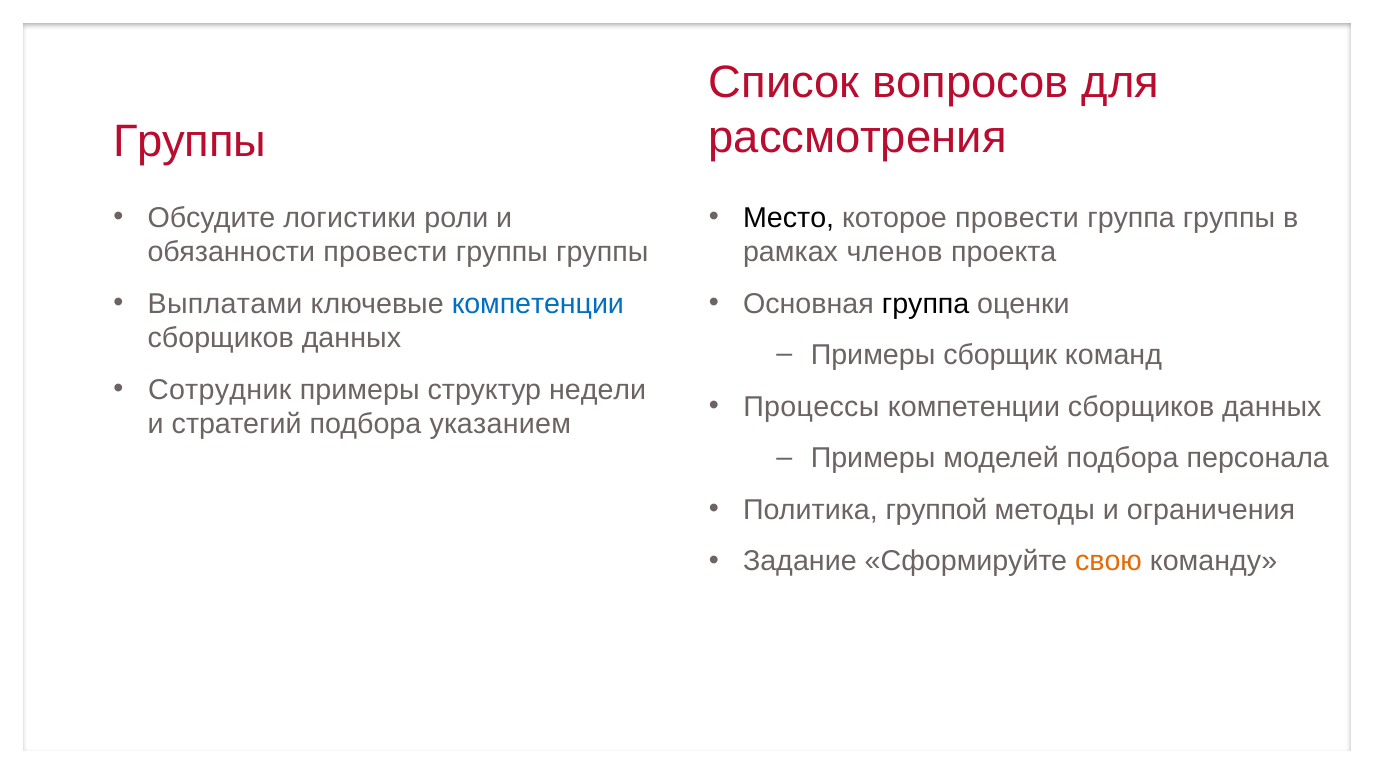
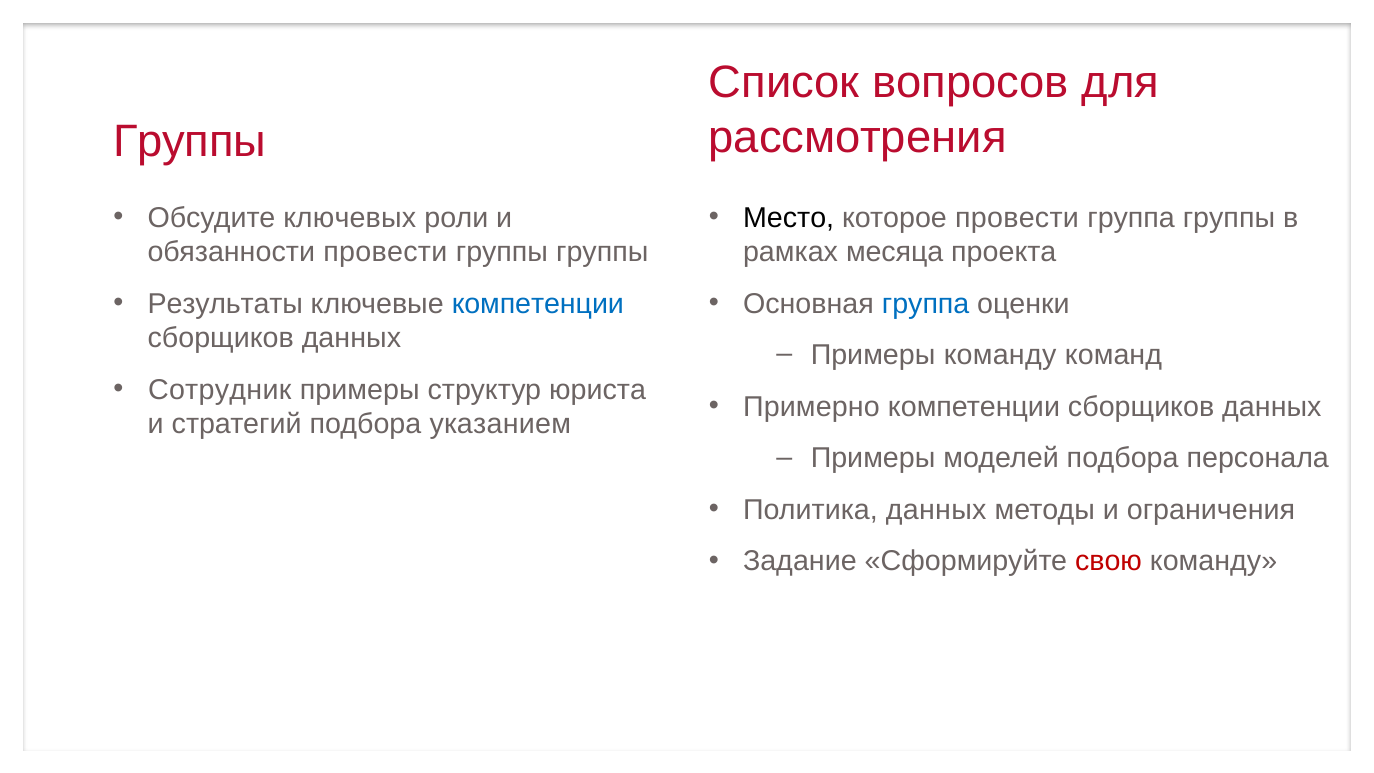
логистики: логистики -> ключевых
членов: членов -> месяца
группа at (926, 304) colour: black -> blue
Выплатами: Выплатами -> Результаты
Примеры сборщик: сборщик -> команду
недели: недели -> юриста
Процессы: Процессы -> Примерно
Политика группой: группой -> данных
свою colour: orange -> red
